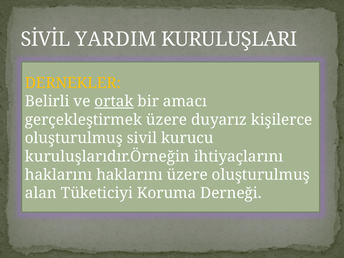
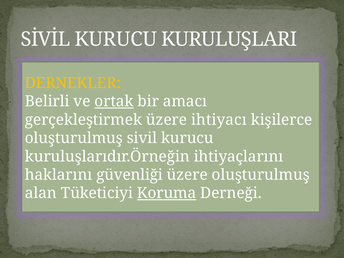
SİVİL YARDIM: YARDIM -> KURUCU
duyarız: duyarız -> ihtiyacı
haklarını haklarını: haklarını -> güvenliği
Koruma underline: none -> present
